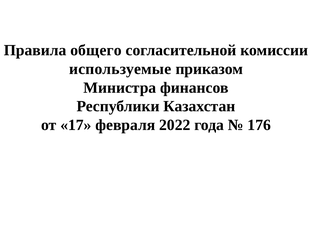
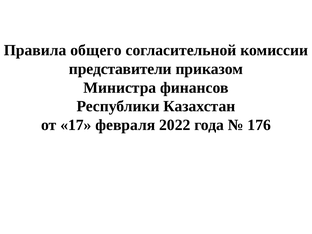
используемые: используемые -> представители
